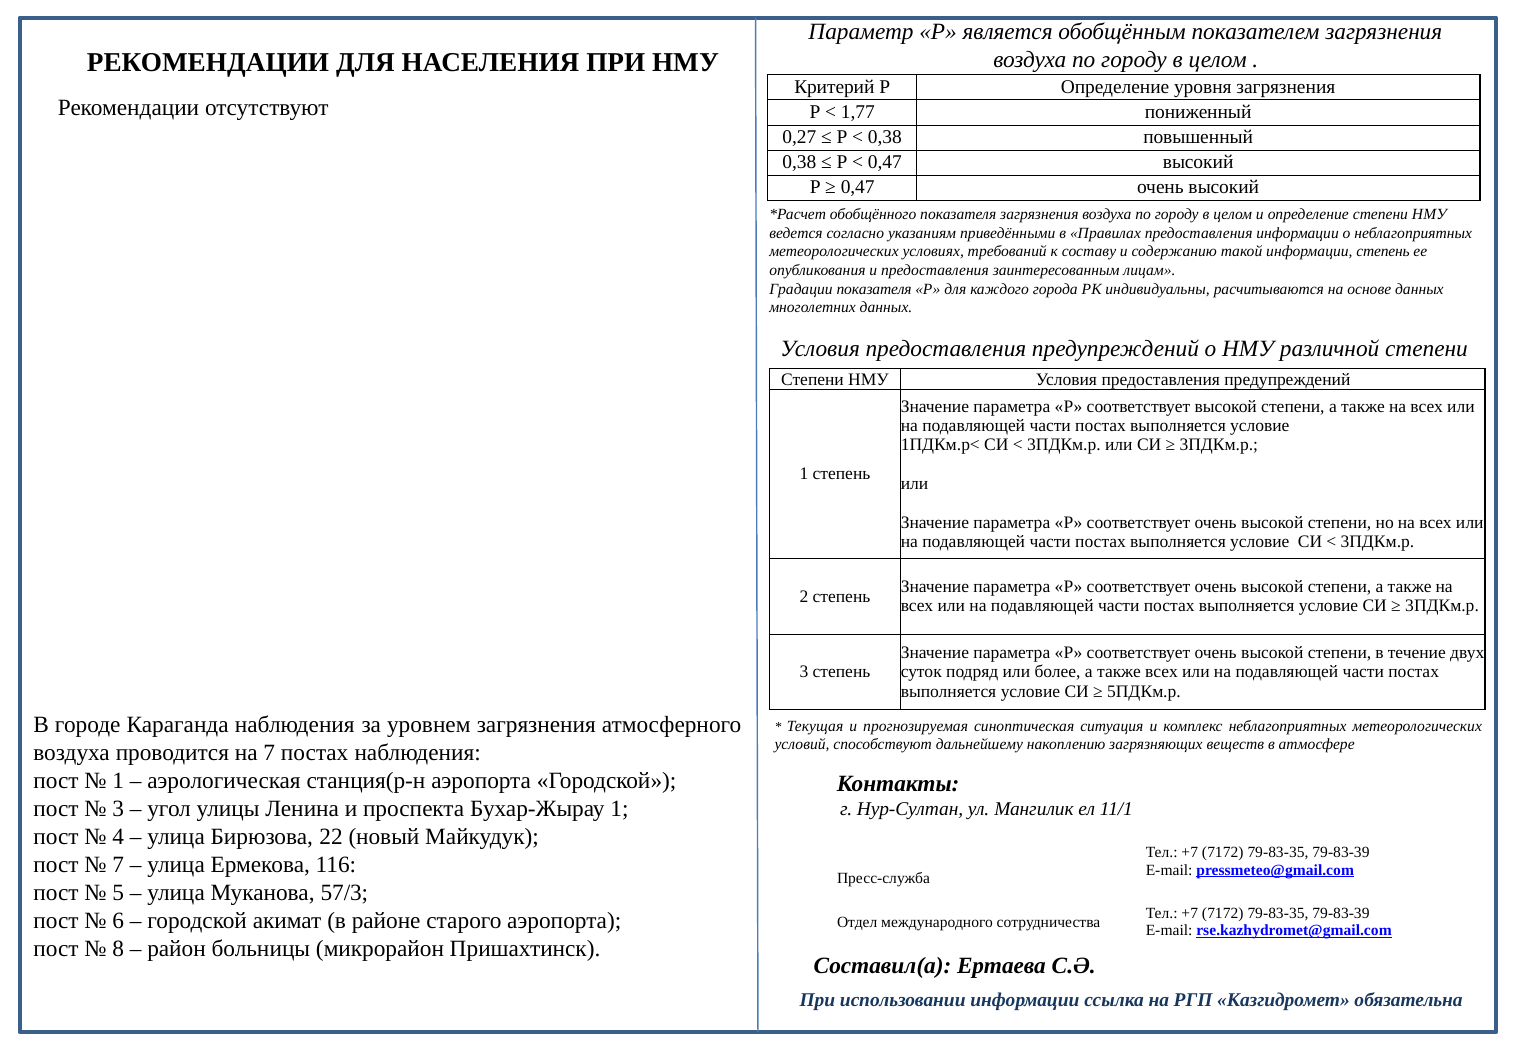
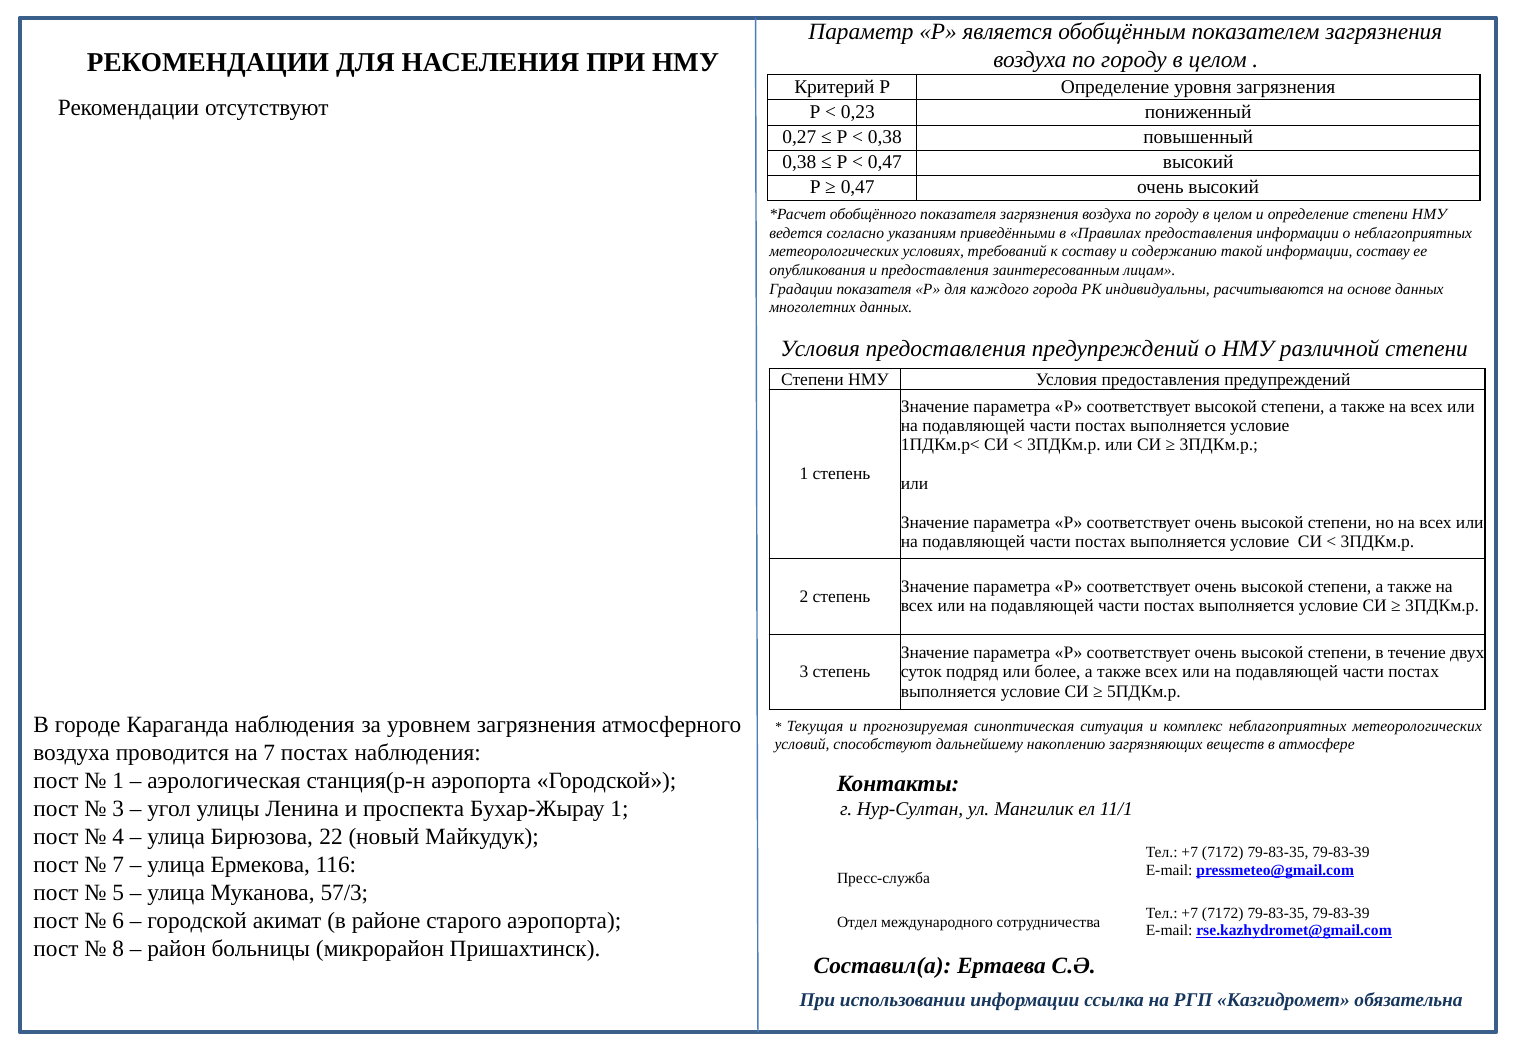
1,77: 1,77 -> 0,23
информации степень: степень -> составу
